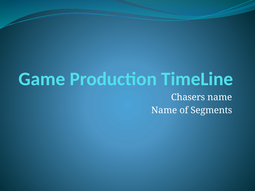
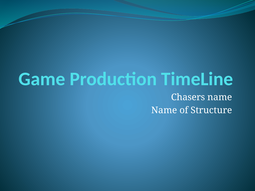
Segments: Segments -> Structure
